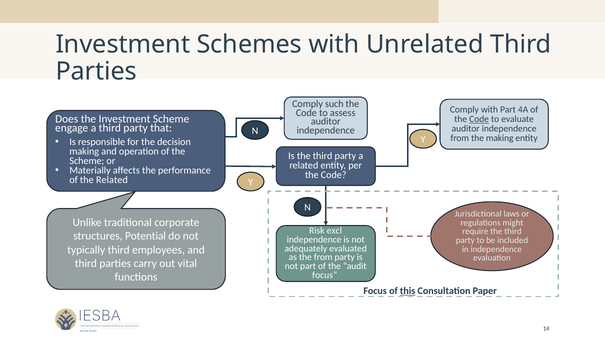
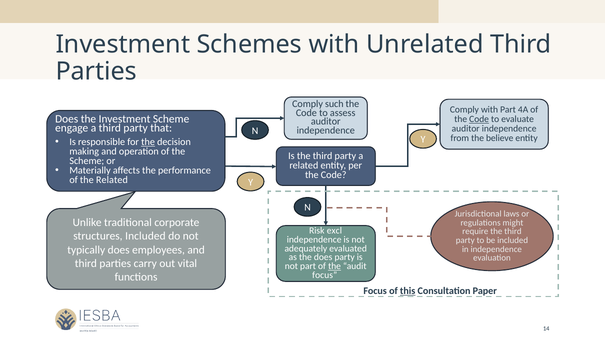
the making: making -> believe
the at (148, 142) underline: none -> present
structures Potential: Potential -> Included
typically third: third -> does
the from: from -> does
the at (335, 266) underline: none -> present
